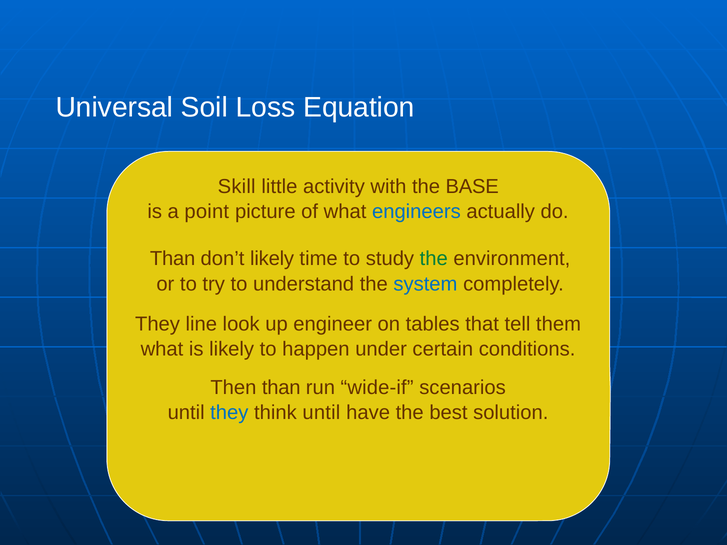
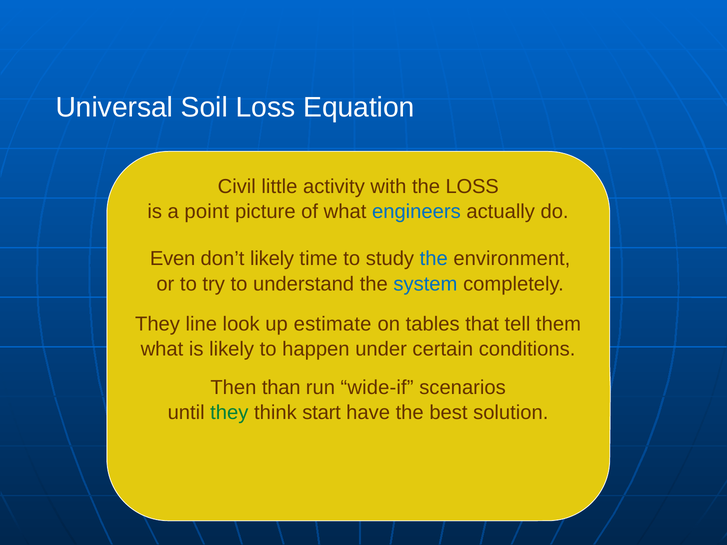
Skill: Skill -> Civil
the BASE: BASE -> LOSS
Than at (173, 259): Than -> Even
the at (434, 259) colour: green -> blue
engineer: engineer -> estimate
they at (229, 413) colour: blue -> green
think until: until -> start
